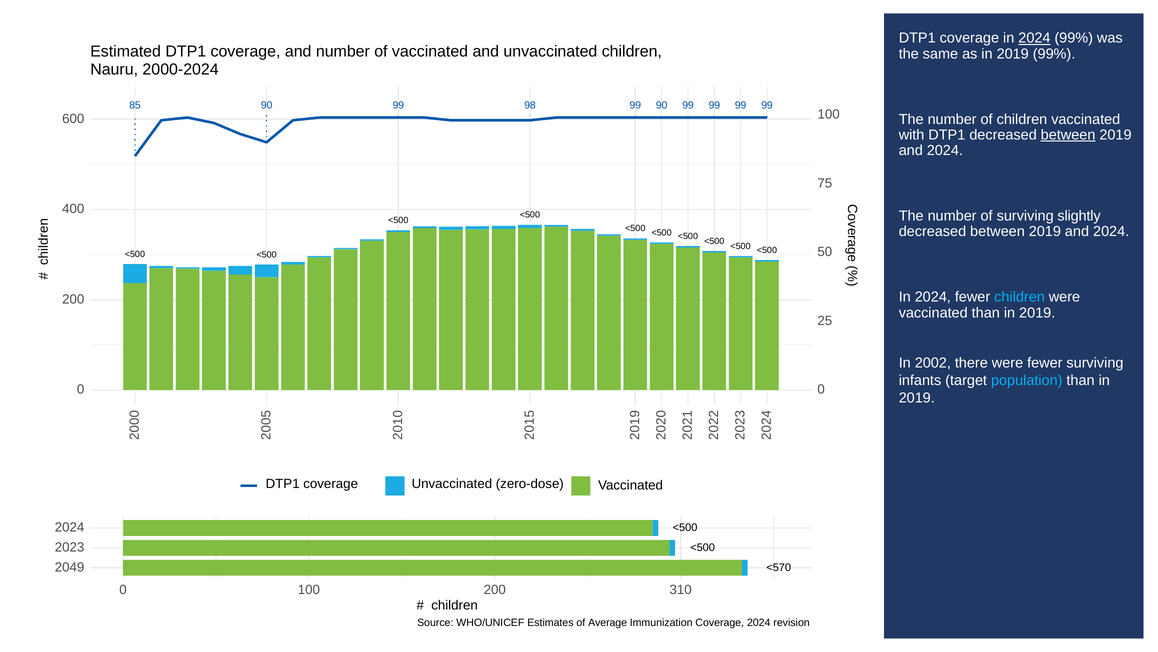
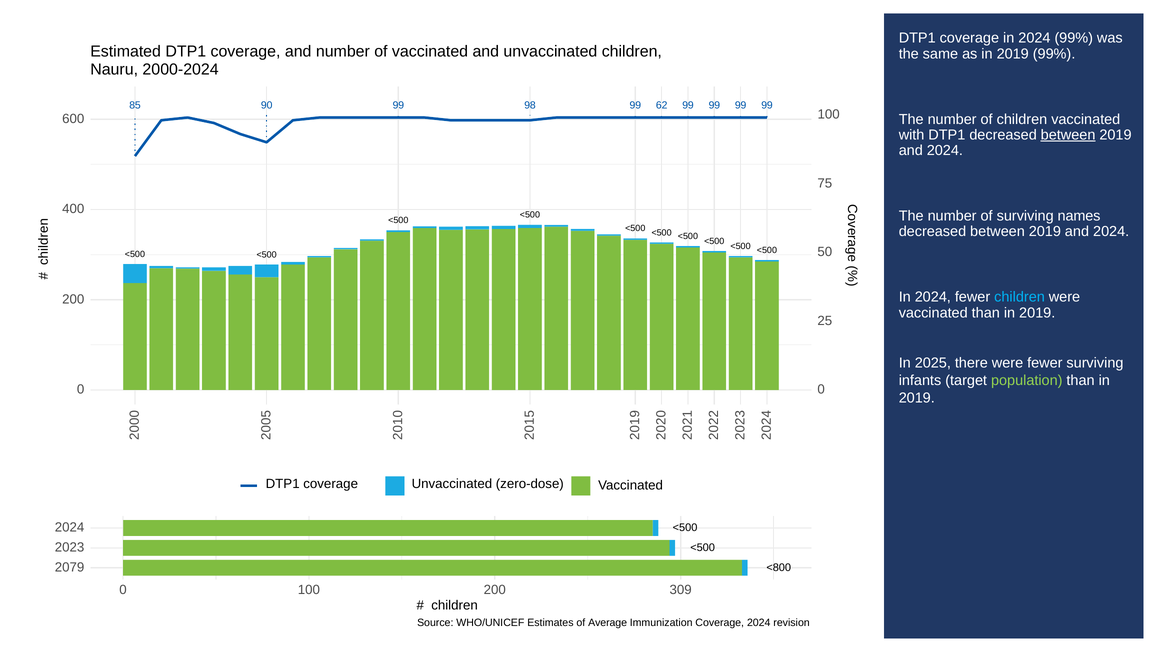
2024 at (1034, 38) underline: present -> none
99 90: 90 -> 62
slightly: slightly -> names
2002: 2002 -> 2025
population colour: light blue -> light green
2049: 2049 -> 2079
<570: <570 -> <800
310: 310 -> 309
